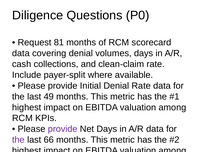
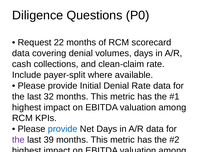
81: 81 -> 22
49: 49 -> 32
provide at (63, 129) colour: purple -> blue
66: 66 -> 39
